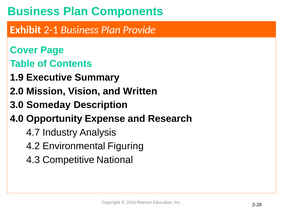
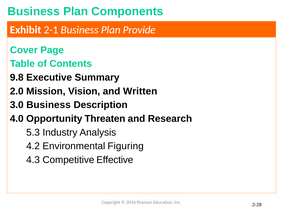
1.9: 1.9 -> 9.8
3.0 Someday: Someday -> Business
Expense: Expense -> Threaten
4.7: 4.7 -> 5.3
National: National -> Effective
